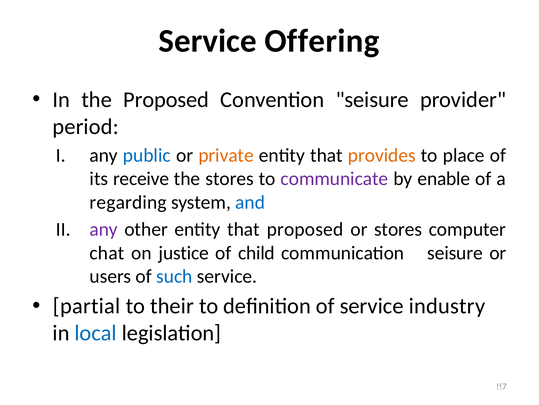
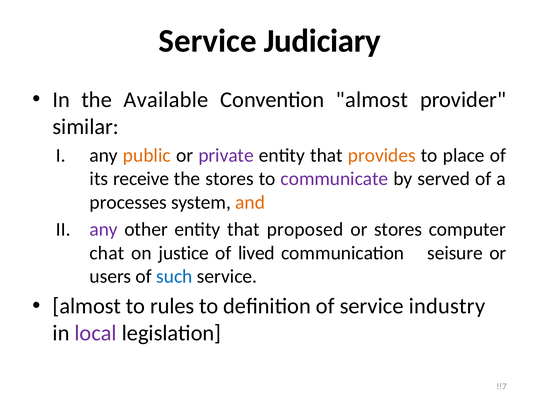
Offering: Offering -> Judiciary
the Proposed: Proposed -> Available
Convention seisure: seisure -> almost
period: period -> similar
public colour: blue -> orange
private colour: orange -> purple
enable: enable -> served
regarding: regarding -> processes
and colour: blue -> orange
child: child -> lived
partial at (87, 306): partial -> almost
their: their -> rules
local colour: blue -> purple
